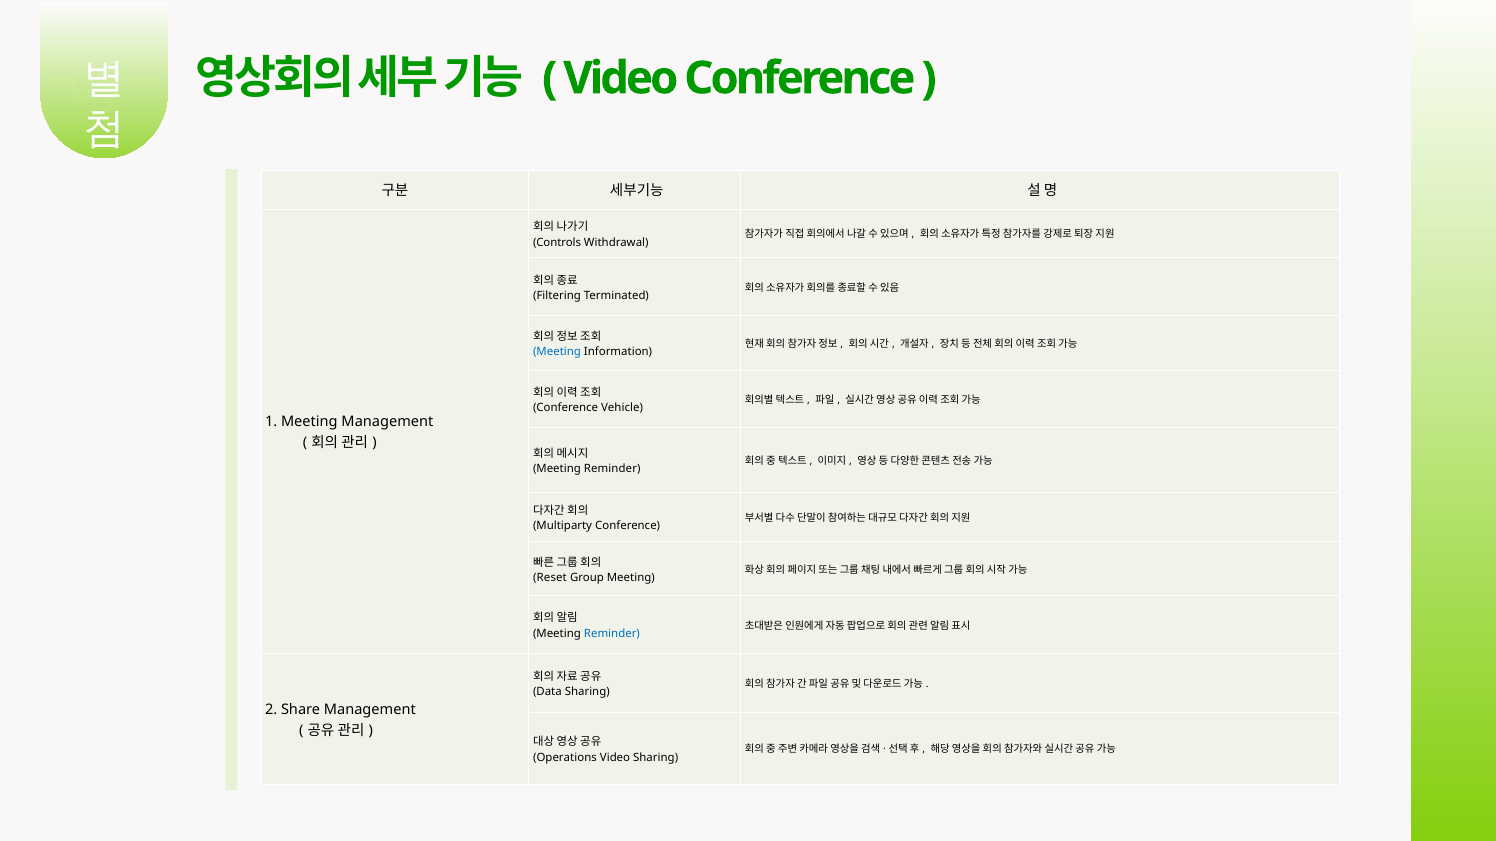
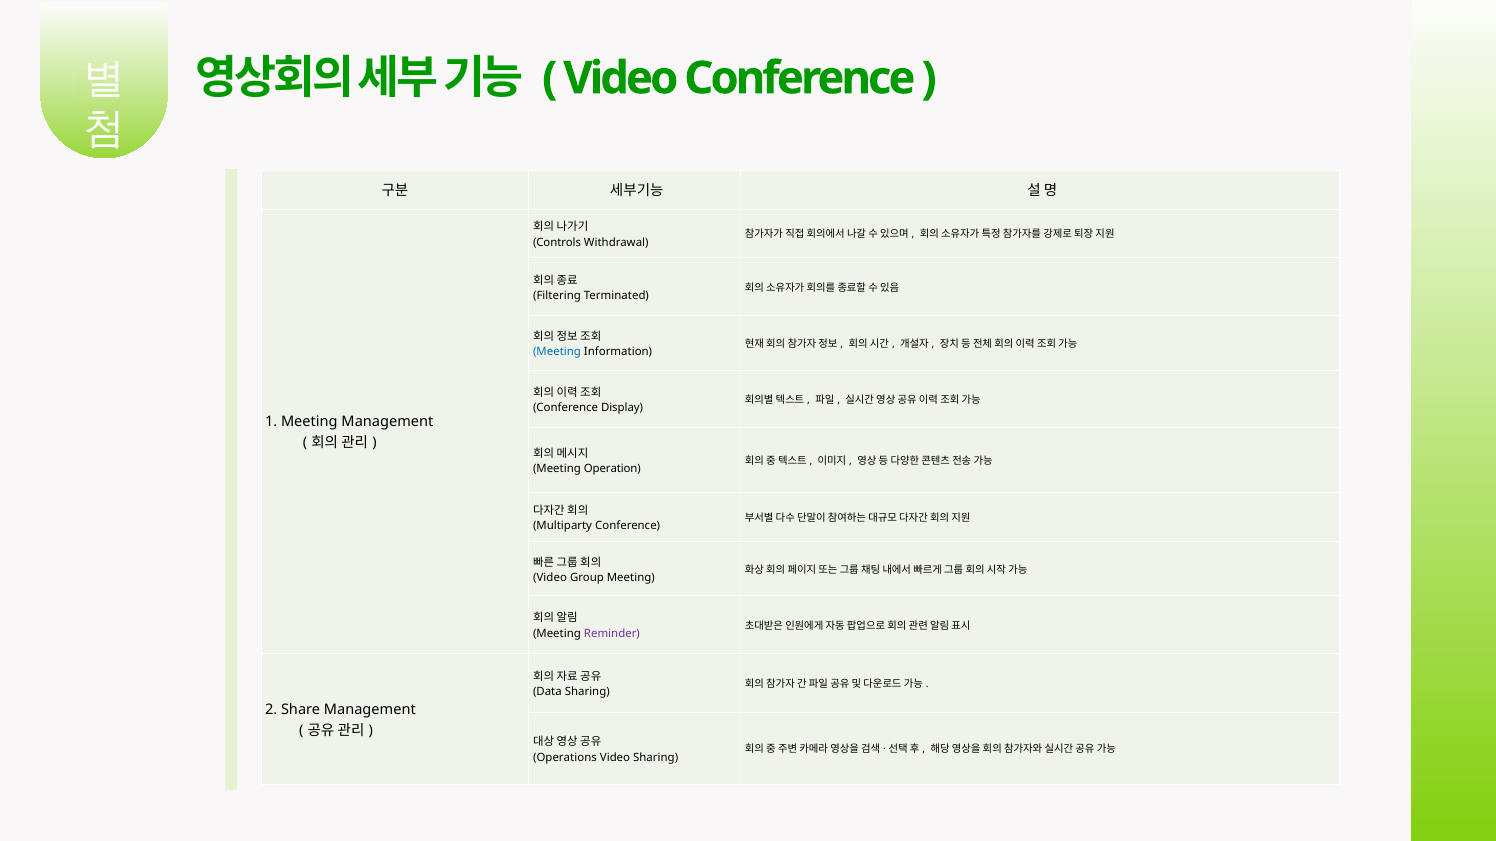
Vehicle: Vehicle -> Display
Reminder at (612, 469): Reminder -> Operation
Reset at (550, 578): Reset -> Video
Reminder at (612, 634) colour: blue -> purple
